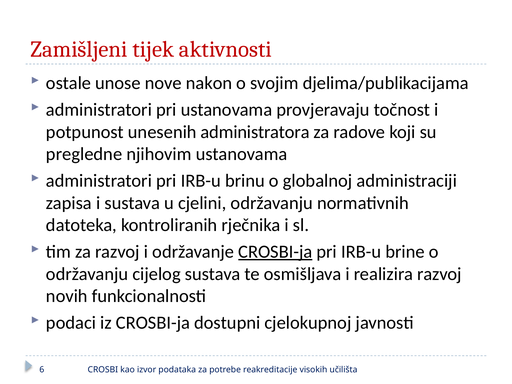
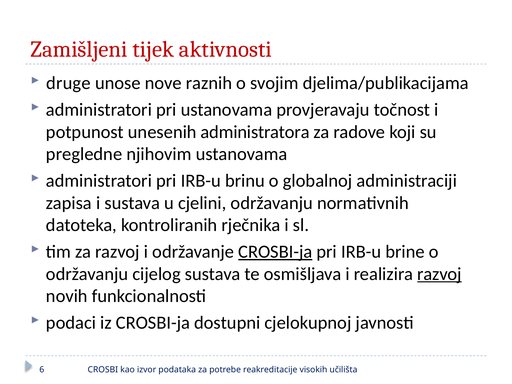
ostale: ostale -> druge
nakon: nakon -> raznih
razvoj at (439, 274) underline: none -> present
